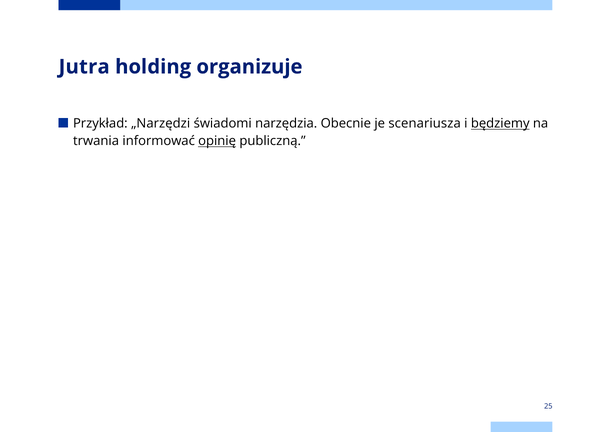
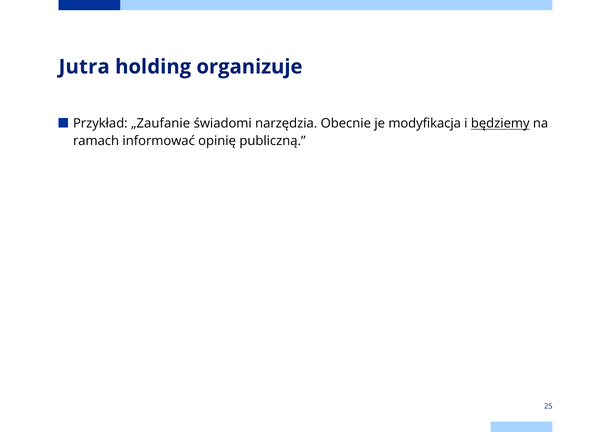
„Narzędzi: „Narzędzi -> „Zaufanie
scenariusza: scenariusza -> modyfikacja
trwania: trwania -> ramach
opinię underline: present -> none
